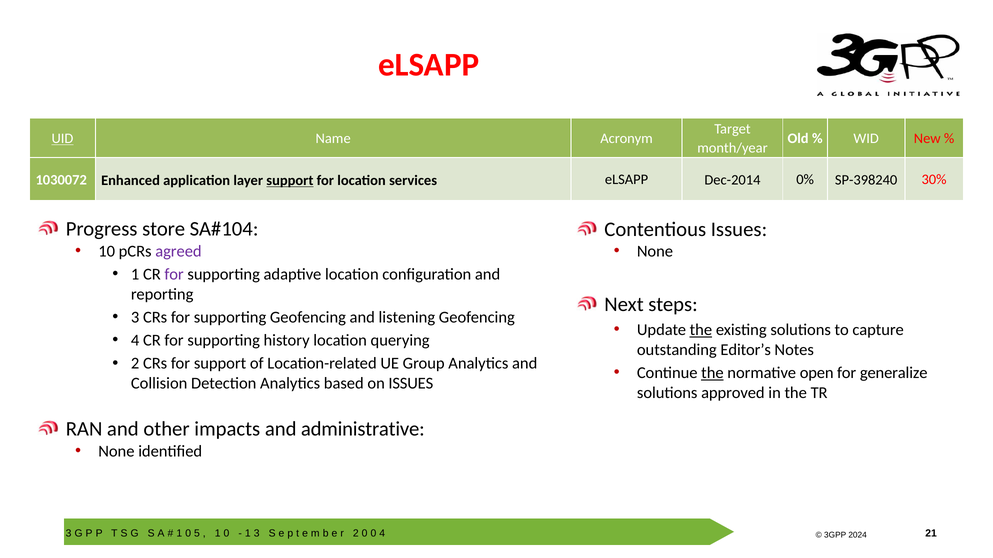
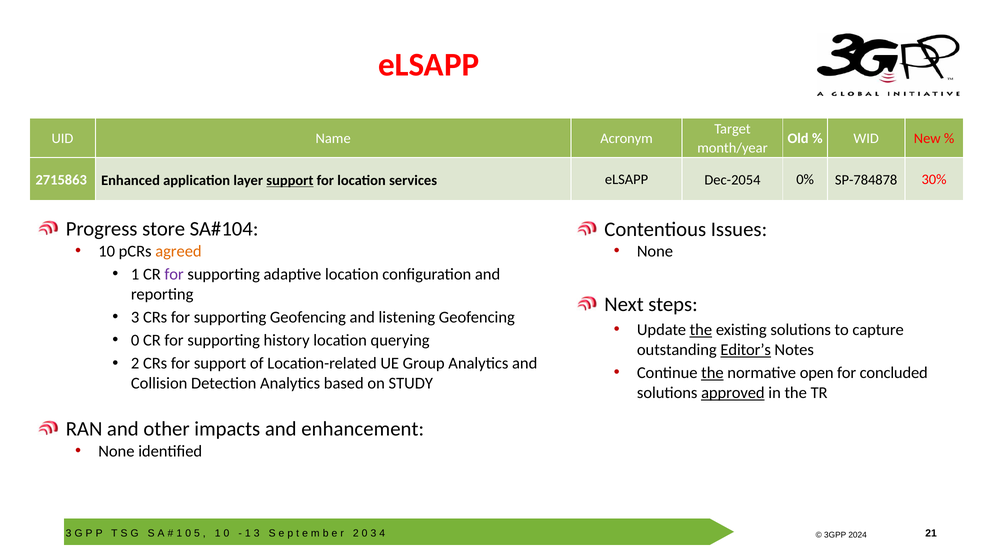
UID underline: present -> none
1030072: 1030072 -> 2715863
Dec-2014: Dec-2014 -> Dec-2054
SP-398240: SP-398240 -> SP-784878
agreed colour: purple -> orange
4 at (135, 341): 4 -> 0
Editor’s underline: none -> present
generalize: generalize -> concluded
on ISSUES: ISSUES -> STUDY
approved underline: none -> present
administrative: administrative -> enhancement
0 at (373, 534): 0 -> 3
